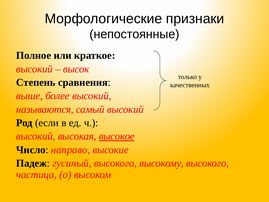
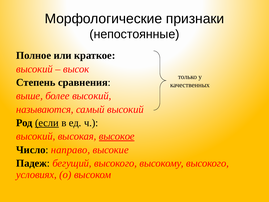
если underline: none -> present
гусиный: гусиный -> бегущий
частица: частица -> условиях
